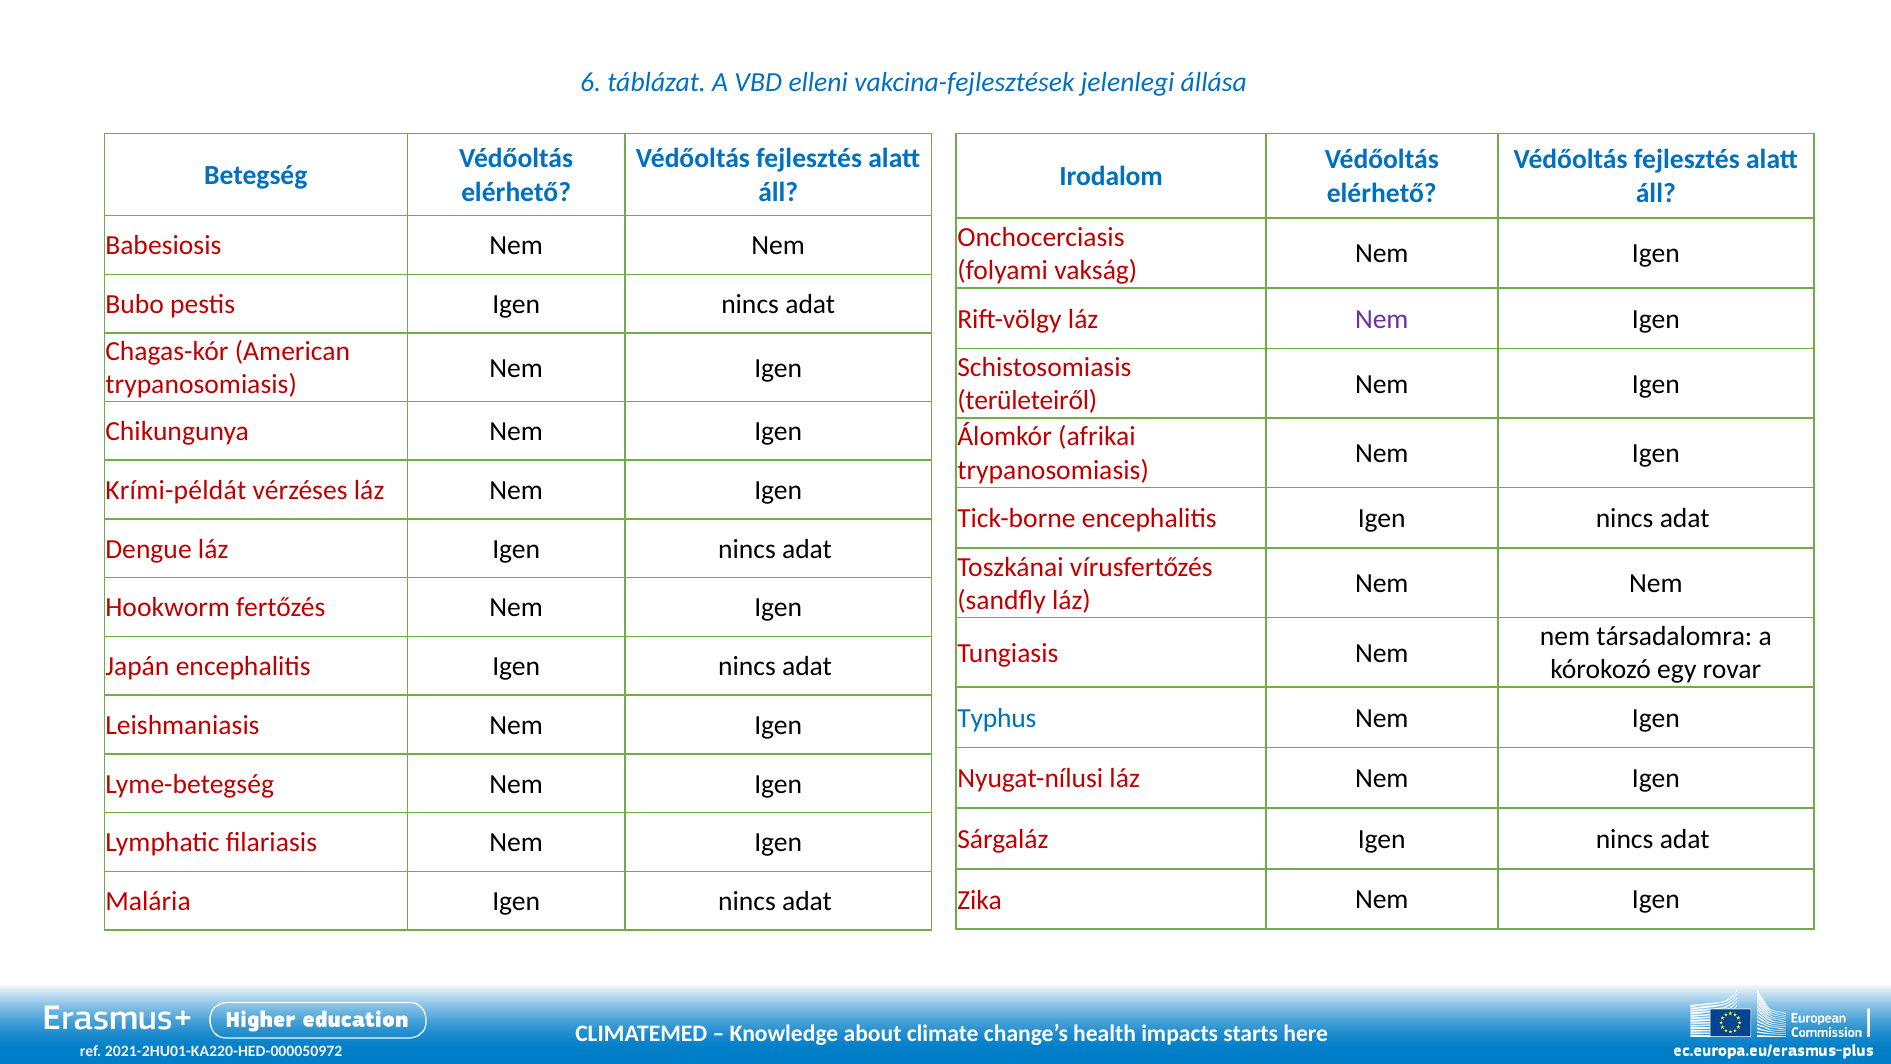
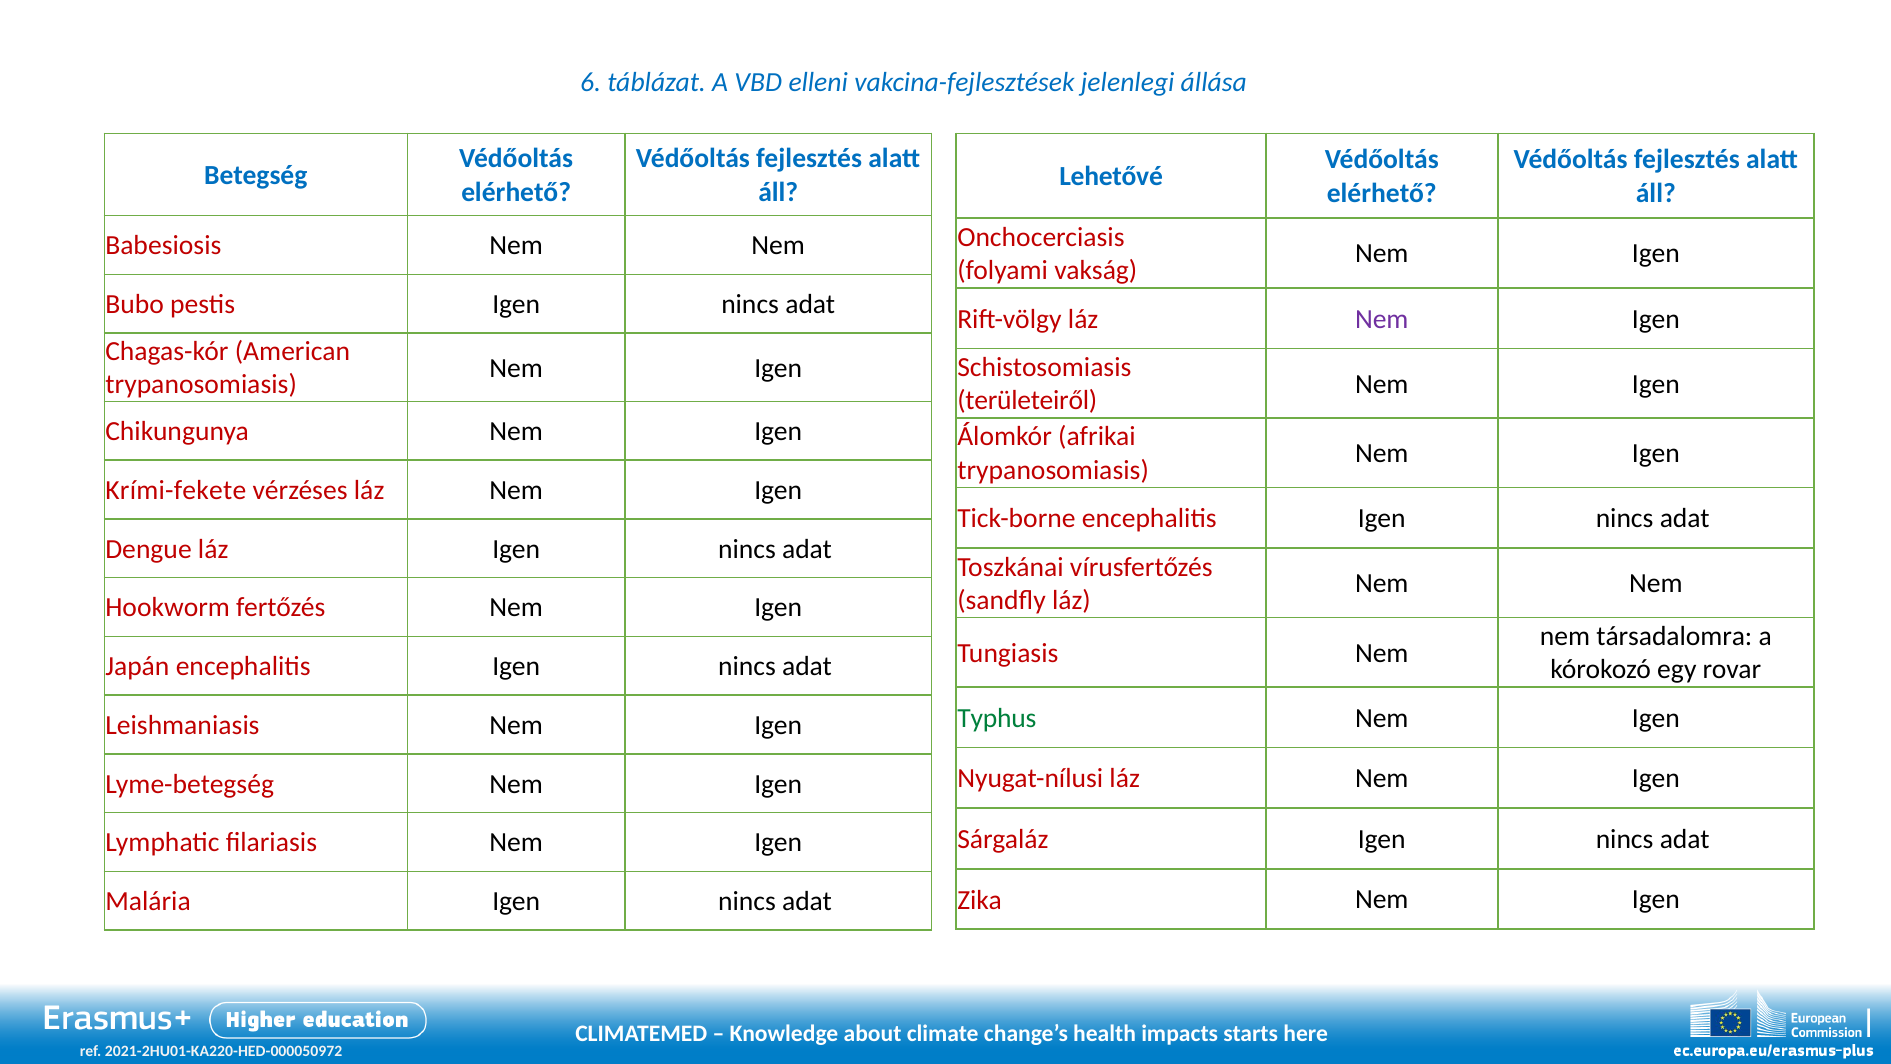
Irodalom: Irodalom -> Lehetővé
Krími-példát: Krími-példát -> Krími-fekete
Typhus colour: blue -> green
